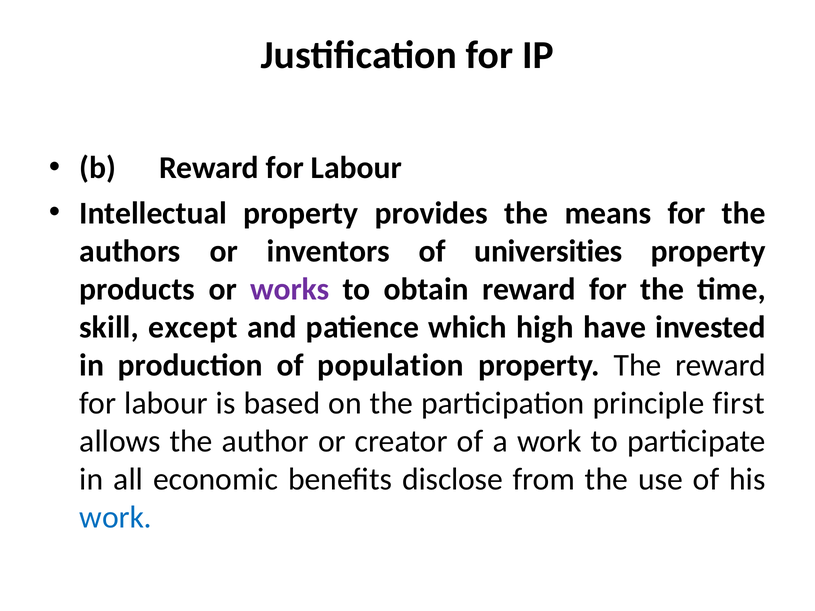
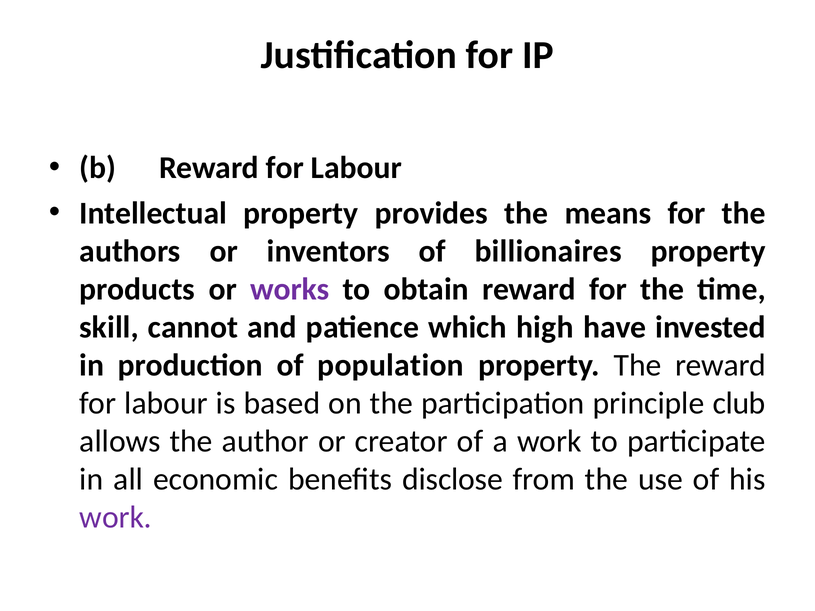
universities: universities -> billionaires
except: except -> cannot
first: first -> club
work at (116, 518) colour: blue -> purple
